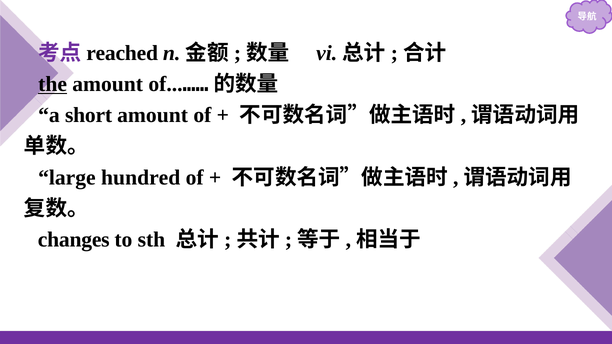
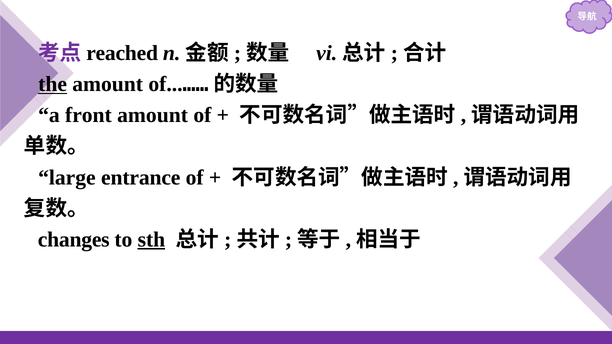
short: short -> front
hundred: hundred -> entrance
sth underline: none -> present
